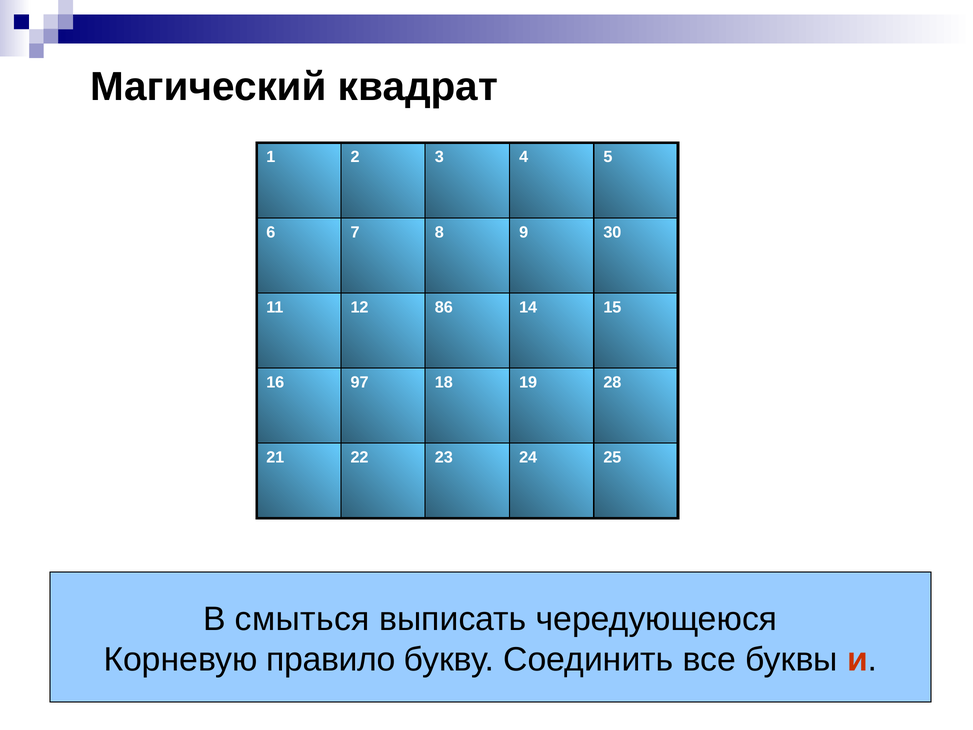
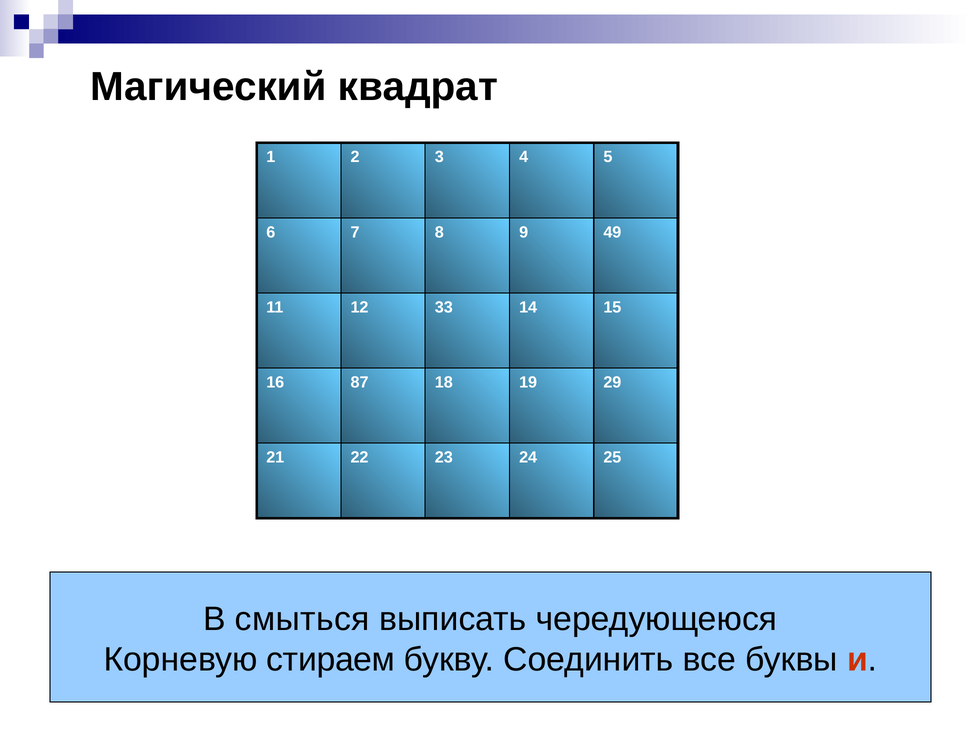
30: 30 -> 49
86: 86 -> 33
97: 97 -> 87
28: 28 -> 29
правило: правило -> стираем
